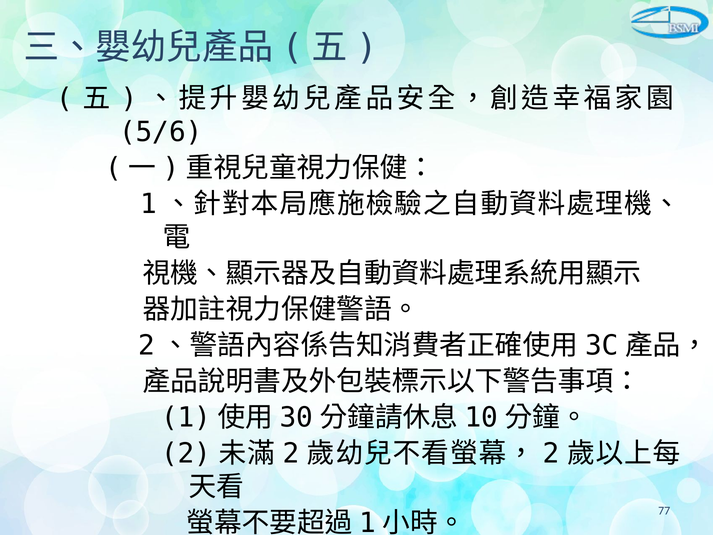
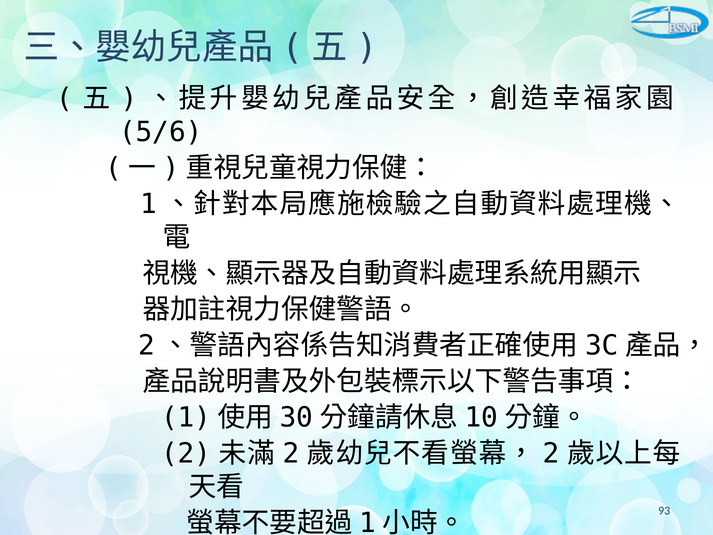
77: 77 -> 93
